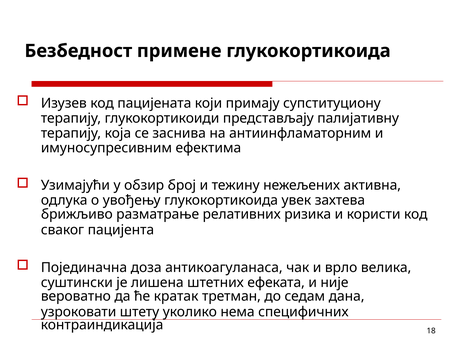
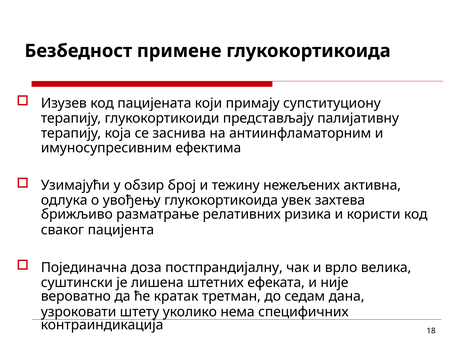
антикоагуланаса: антикоагуланаса -> постпрандијалну
